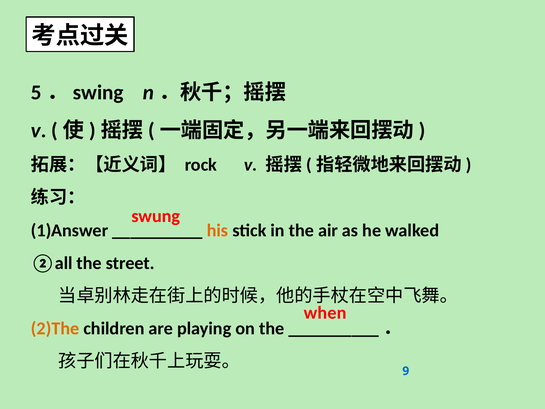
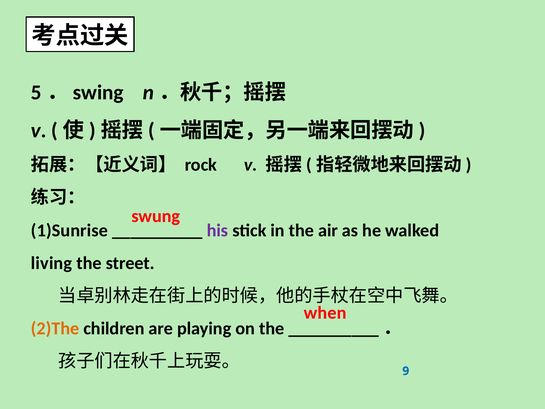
1)Answer: 1)Answer -> 1)Sunrise
his colour: orange -> purple
②all: ②all -> living
